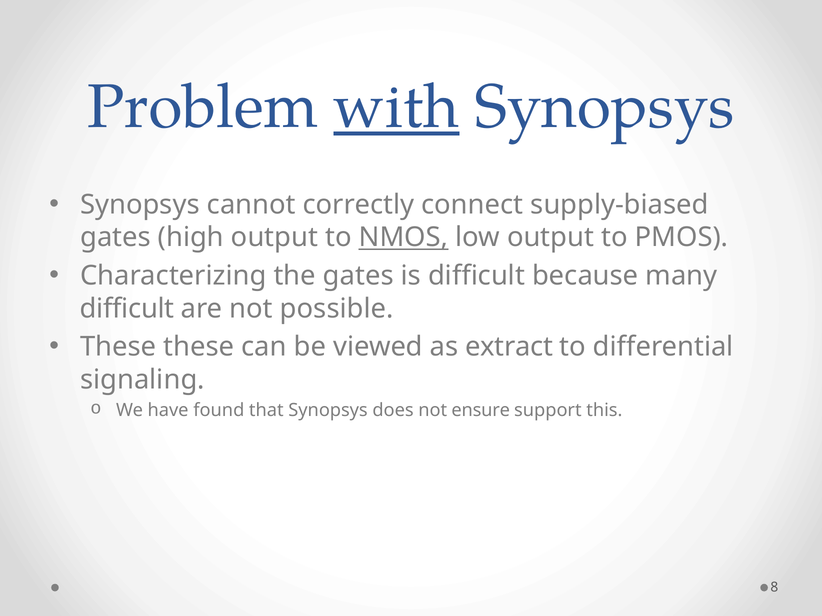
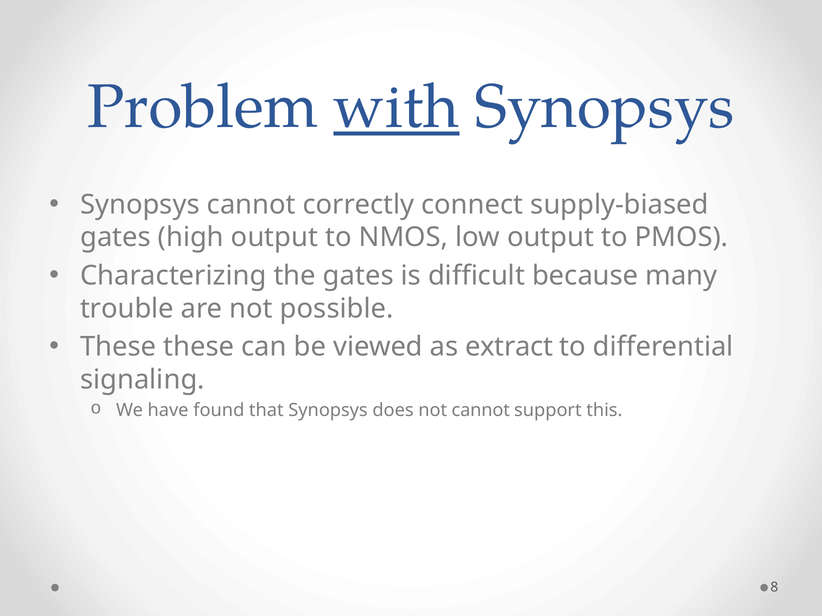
NMOS underline: present -> none
difficult at (127, 309): difficult -> trouble
not ensure: ensure -> cannot
